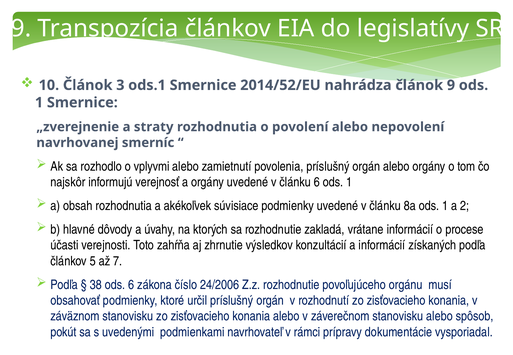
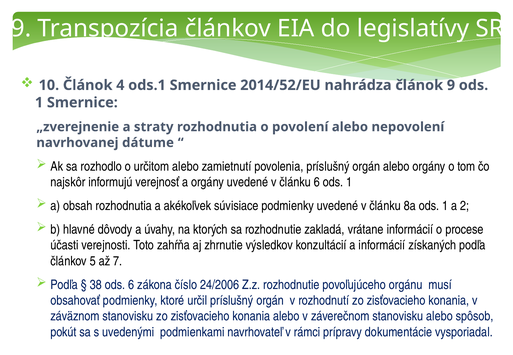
3: 3 -> 4
smerníc: smerníc -> dátume
vplyvmi: vplyvmi -> určitom
